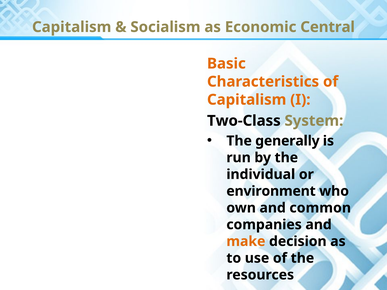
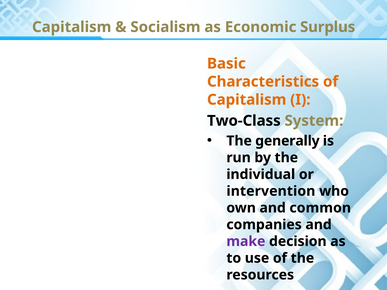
Central: Central -> Surplus
environment: environment -> intervention
make colour: orange -> purple
